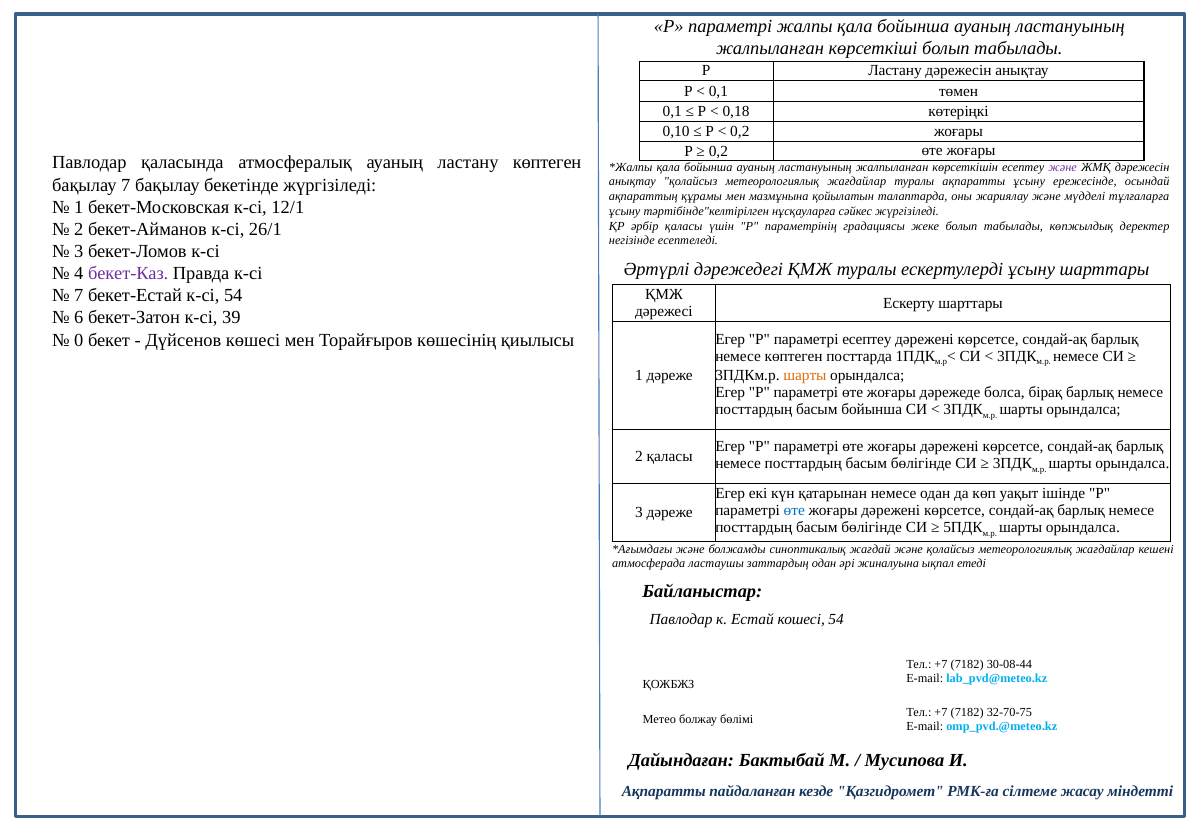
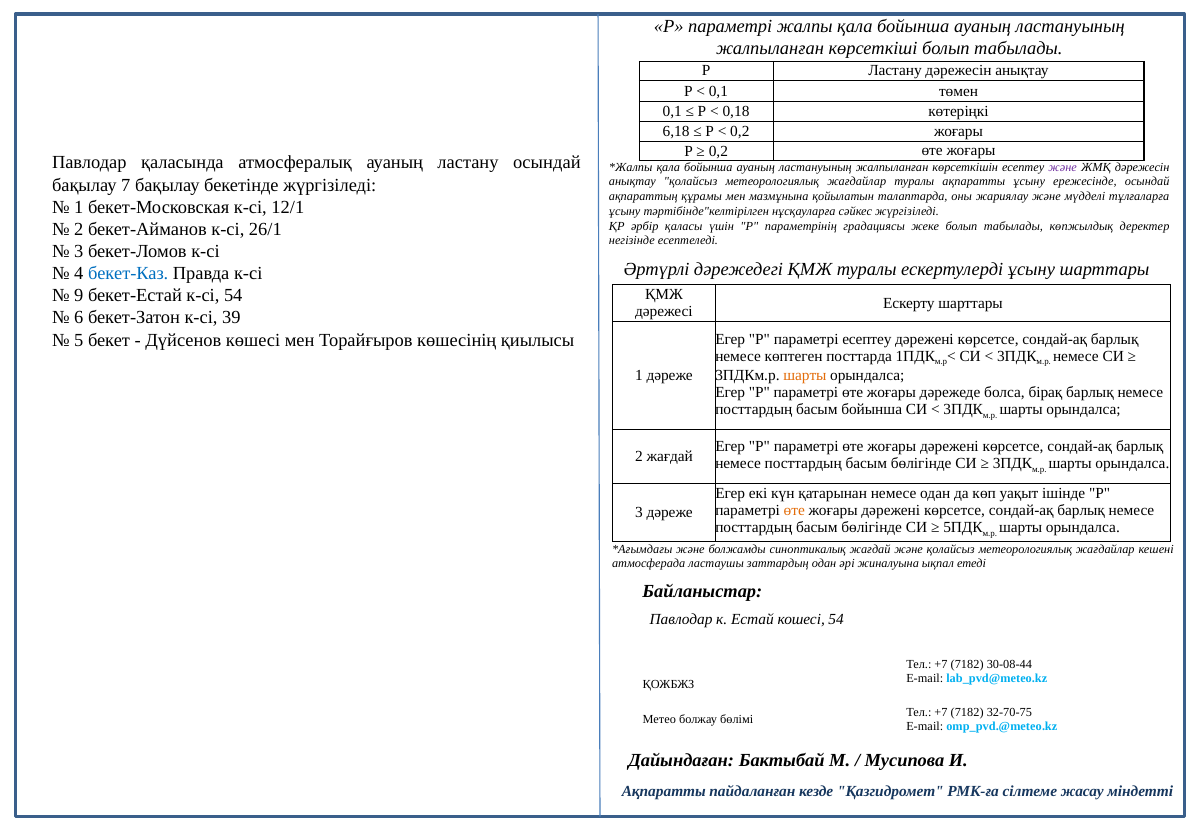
0,10: 0,10 -> 6,18
ластану көптеген: көптеген -> осындай
бекет-Каз colour: purple -> blue
7 at (79, 296): 7 -> 9
0: 0 -> 5
2 қаласы: қаласы -> жағдай
өте at (794, 511) colour: blue -> orange
